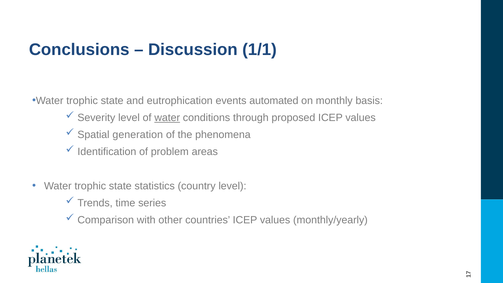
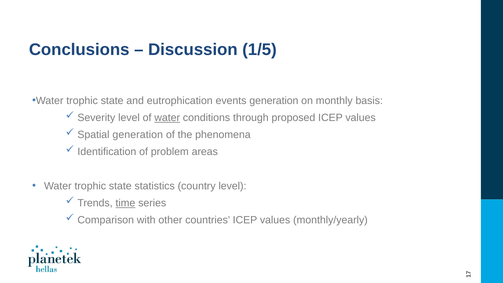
1/1: 1/1 -> 1/5
events automated: automated -> generation
time underline: none -> present
